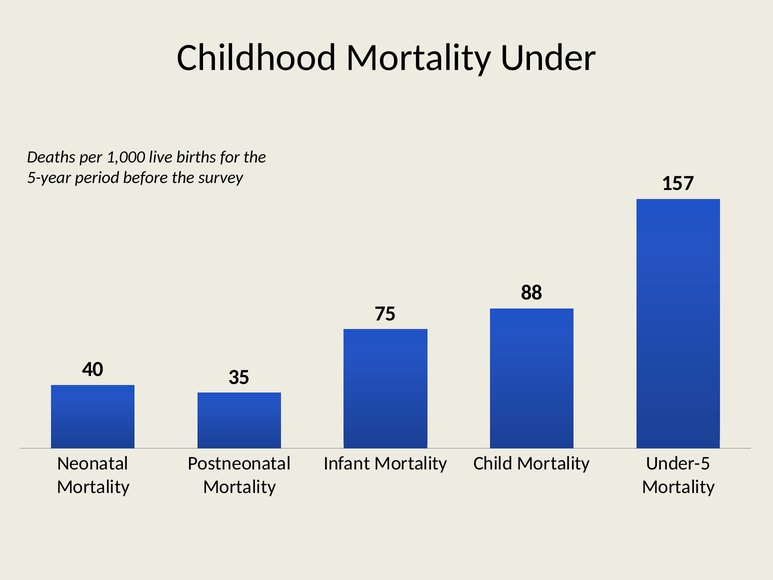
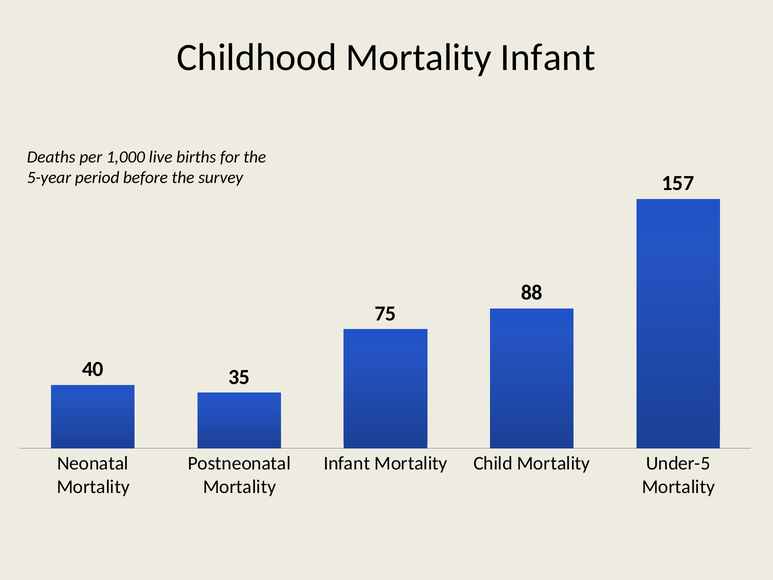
Childhood Mortality Under: Under -> Infant
